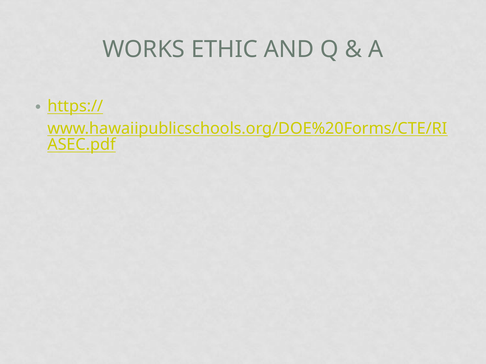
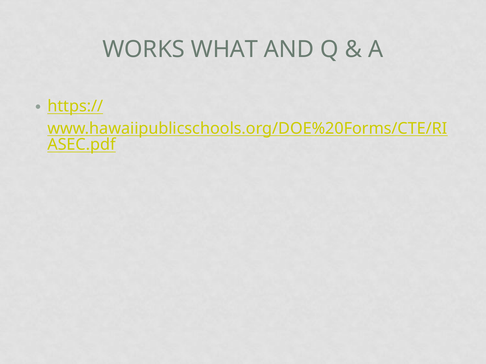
ETHIC: ETHIC -> WHAT
